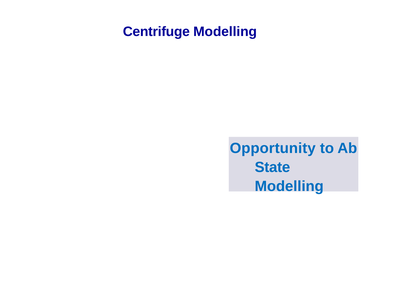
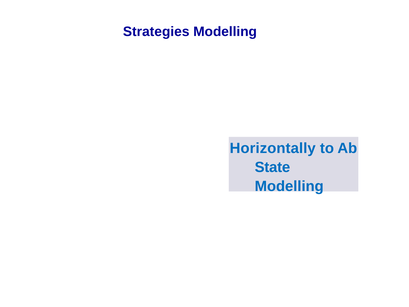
Centrifuge: Centrifuge -> Strategies
Opportunity: Opportunity -> Horizontally
